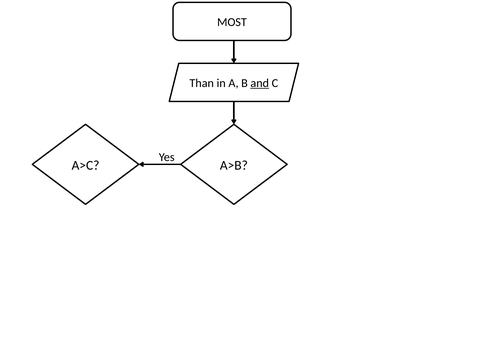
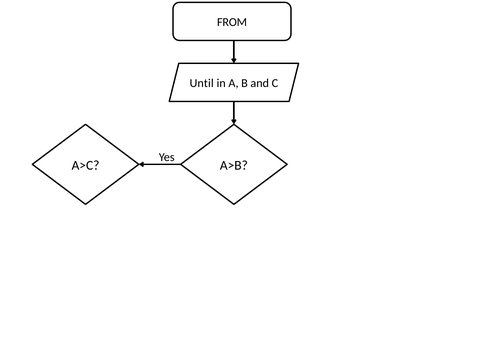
MOST: MOST -> FROM
Than: Than -> Until
and underline: present -> none
